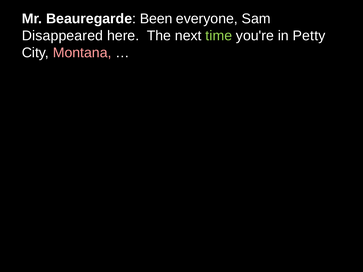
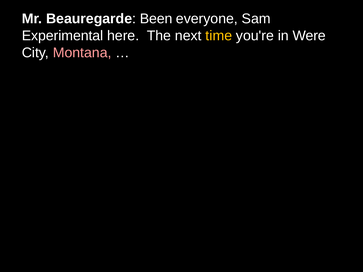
Disappeared: Disappeared -> Experimental
time colour: light green -> yellow
Petty: Petty -> Were
